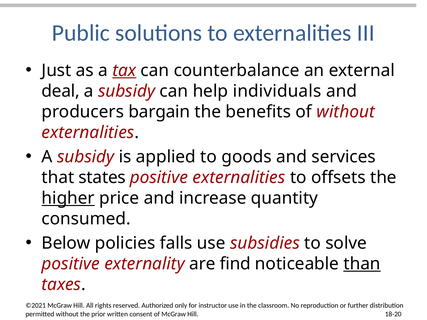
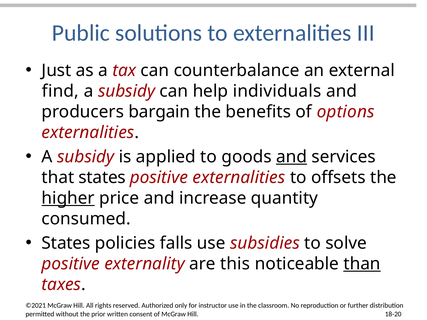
tax underline: present -> none
deal: deal -> find
of without: without -> options
and at (292, 157) underline: none -> present
Below at (66, 243): Below -> States
find: find -> this
